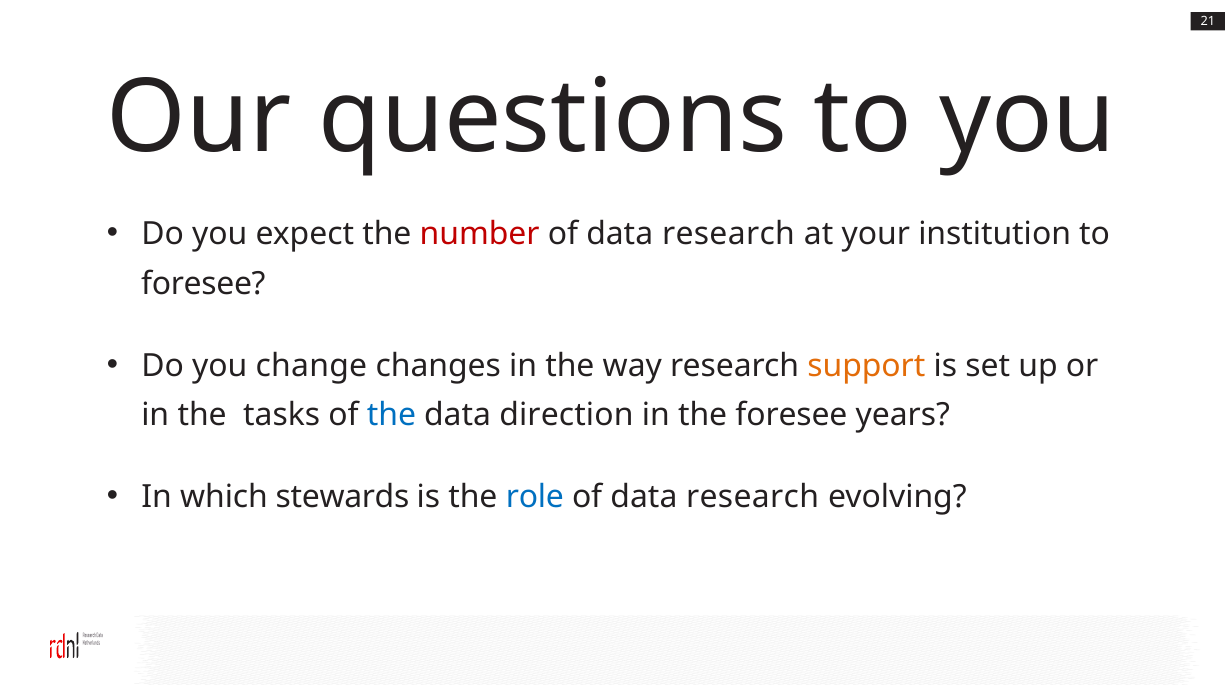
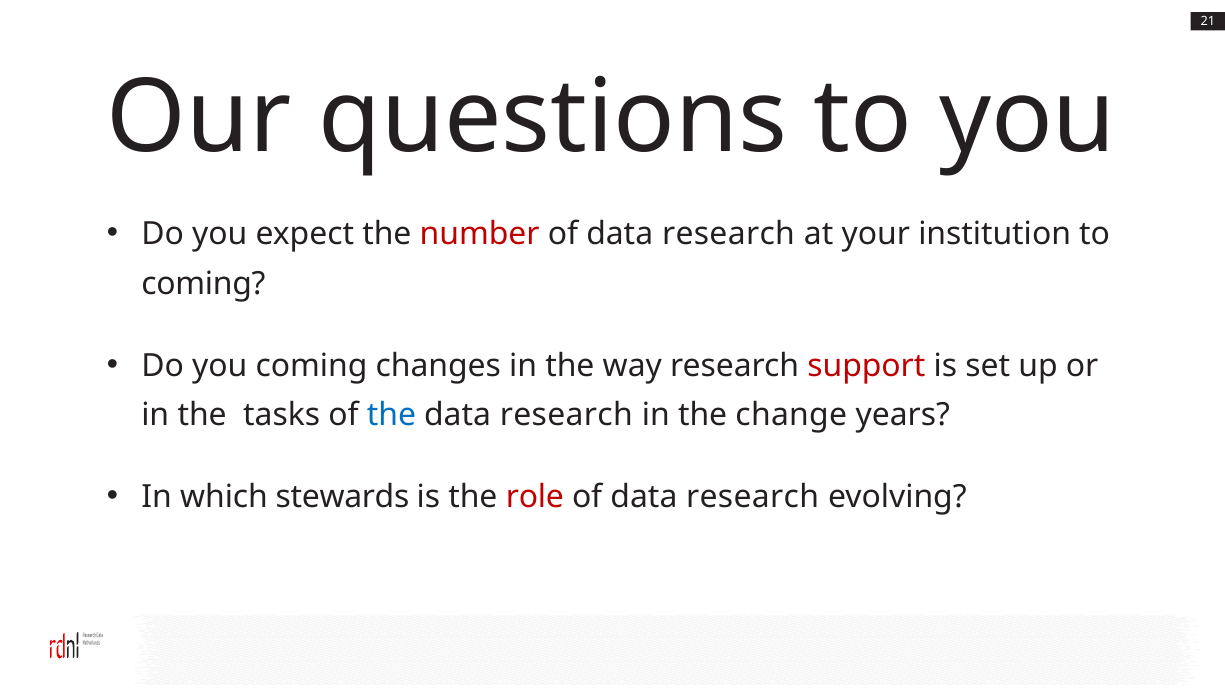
foresee at (203, 284): foresee -> coming
you change: change -> coming
support colour: orange -> red
direction at (566, 415): direction -> research
the foresee: foresee -> change
role colour: blue -> red
